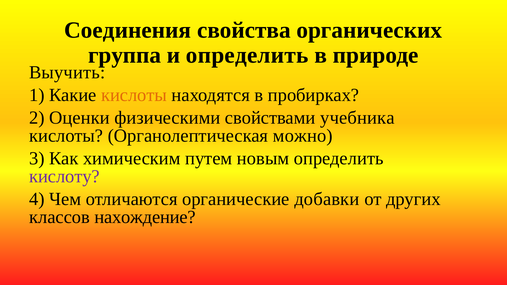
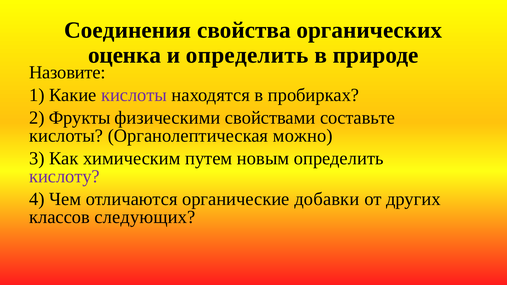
группа: группа -> оценка
Выучить: Выучить -> Назовите
кислоты at (134, 95) colour: orange -> purple
Оценки: Оценки -> Фрукты
учебника: учебника -> составьте
нахождение: нахождение -> следующих
